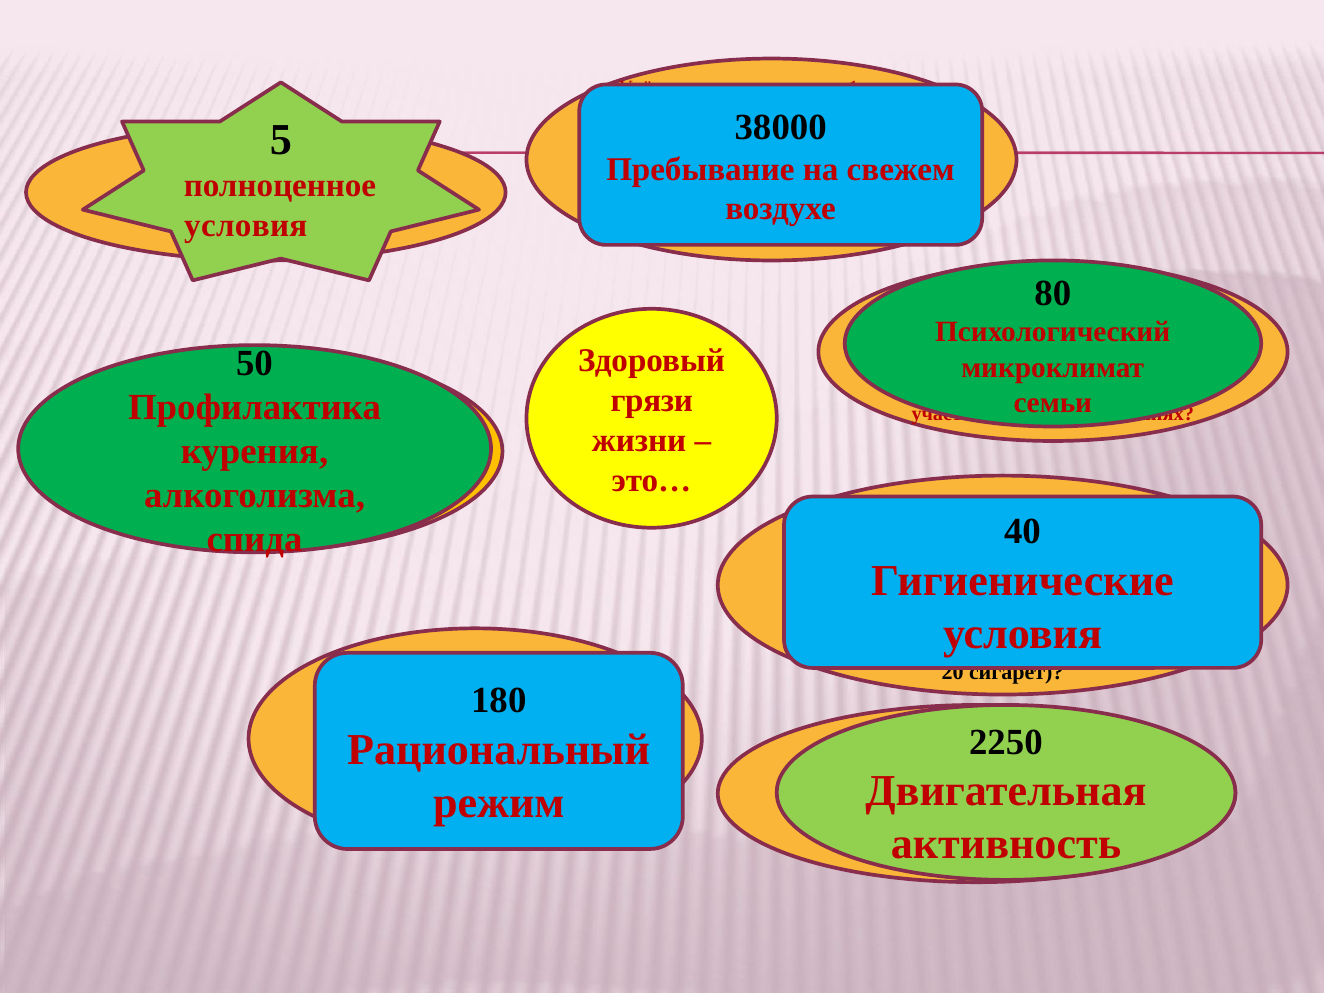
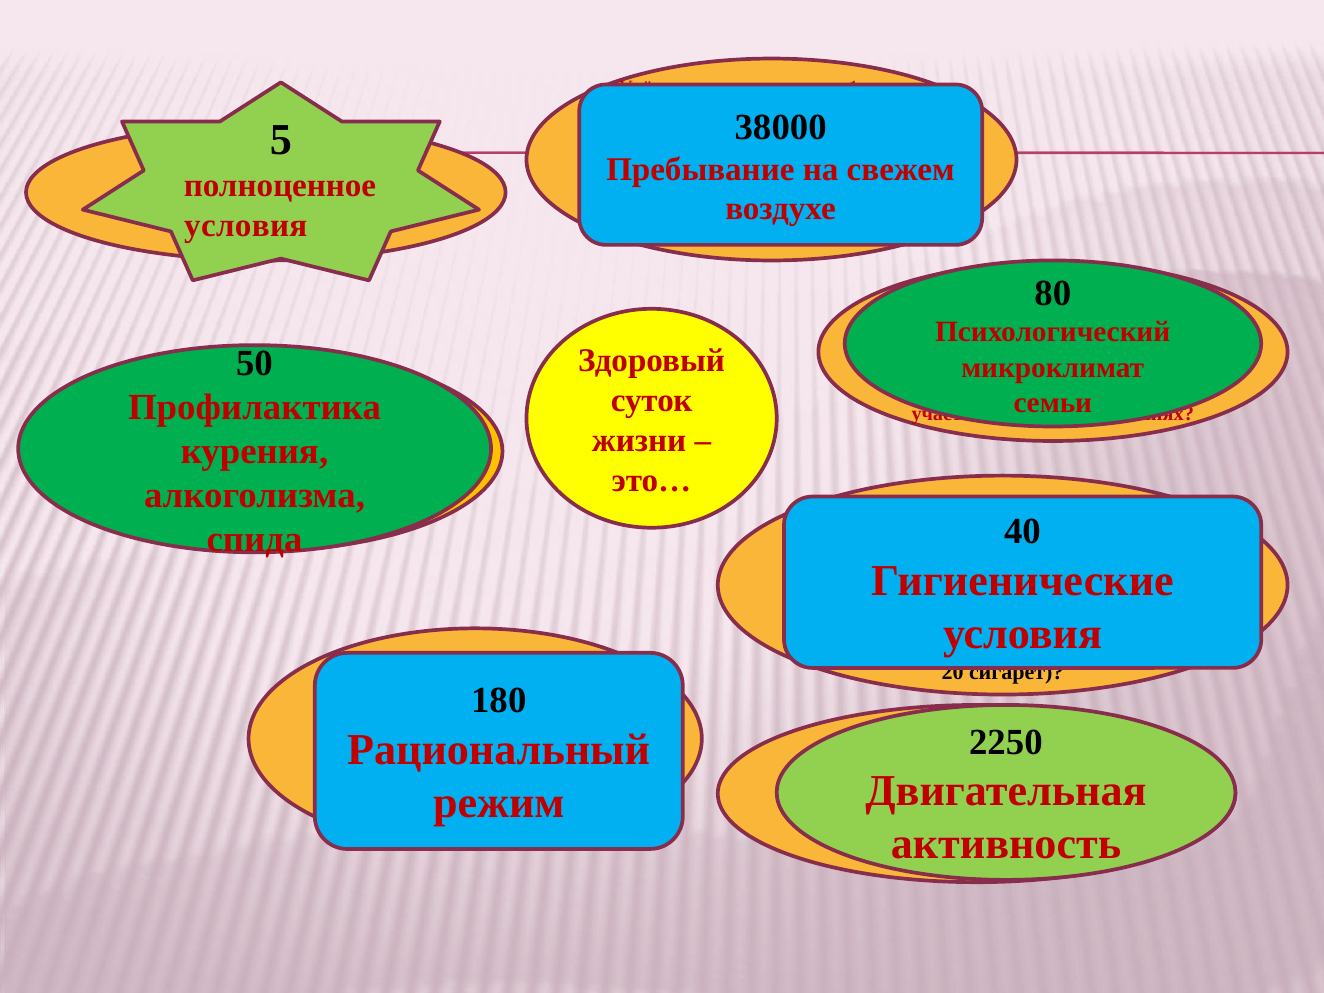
грязи at (652, 401): грязи -> суток
